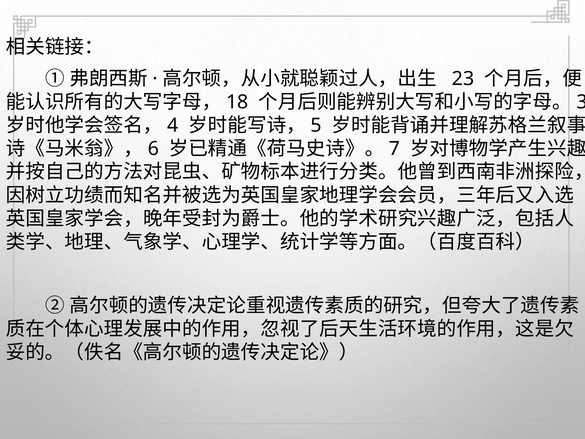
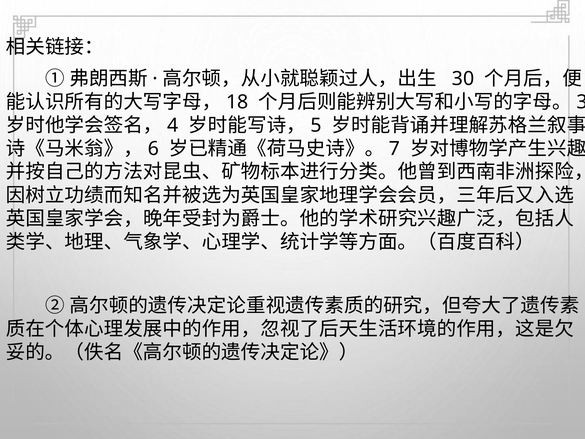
23: 23 -> 30
